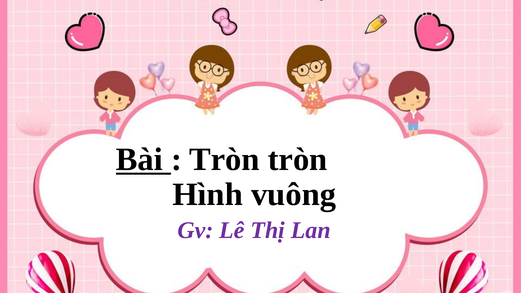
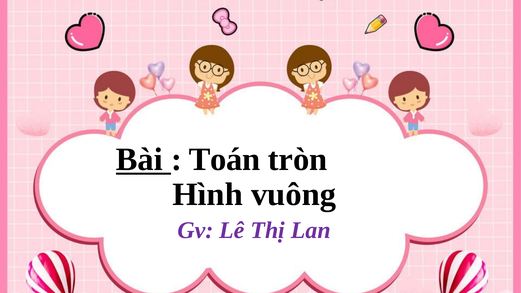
Tròn at (224, 159): Tròn -> Toán
